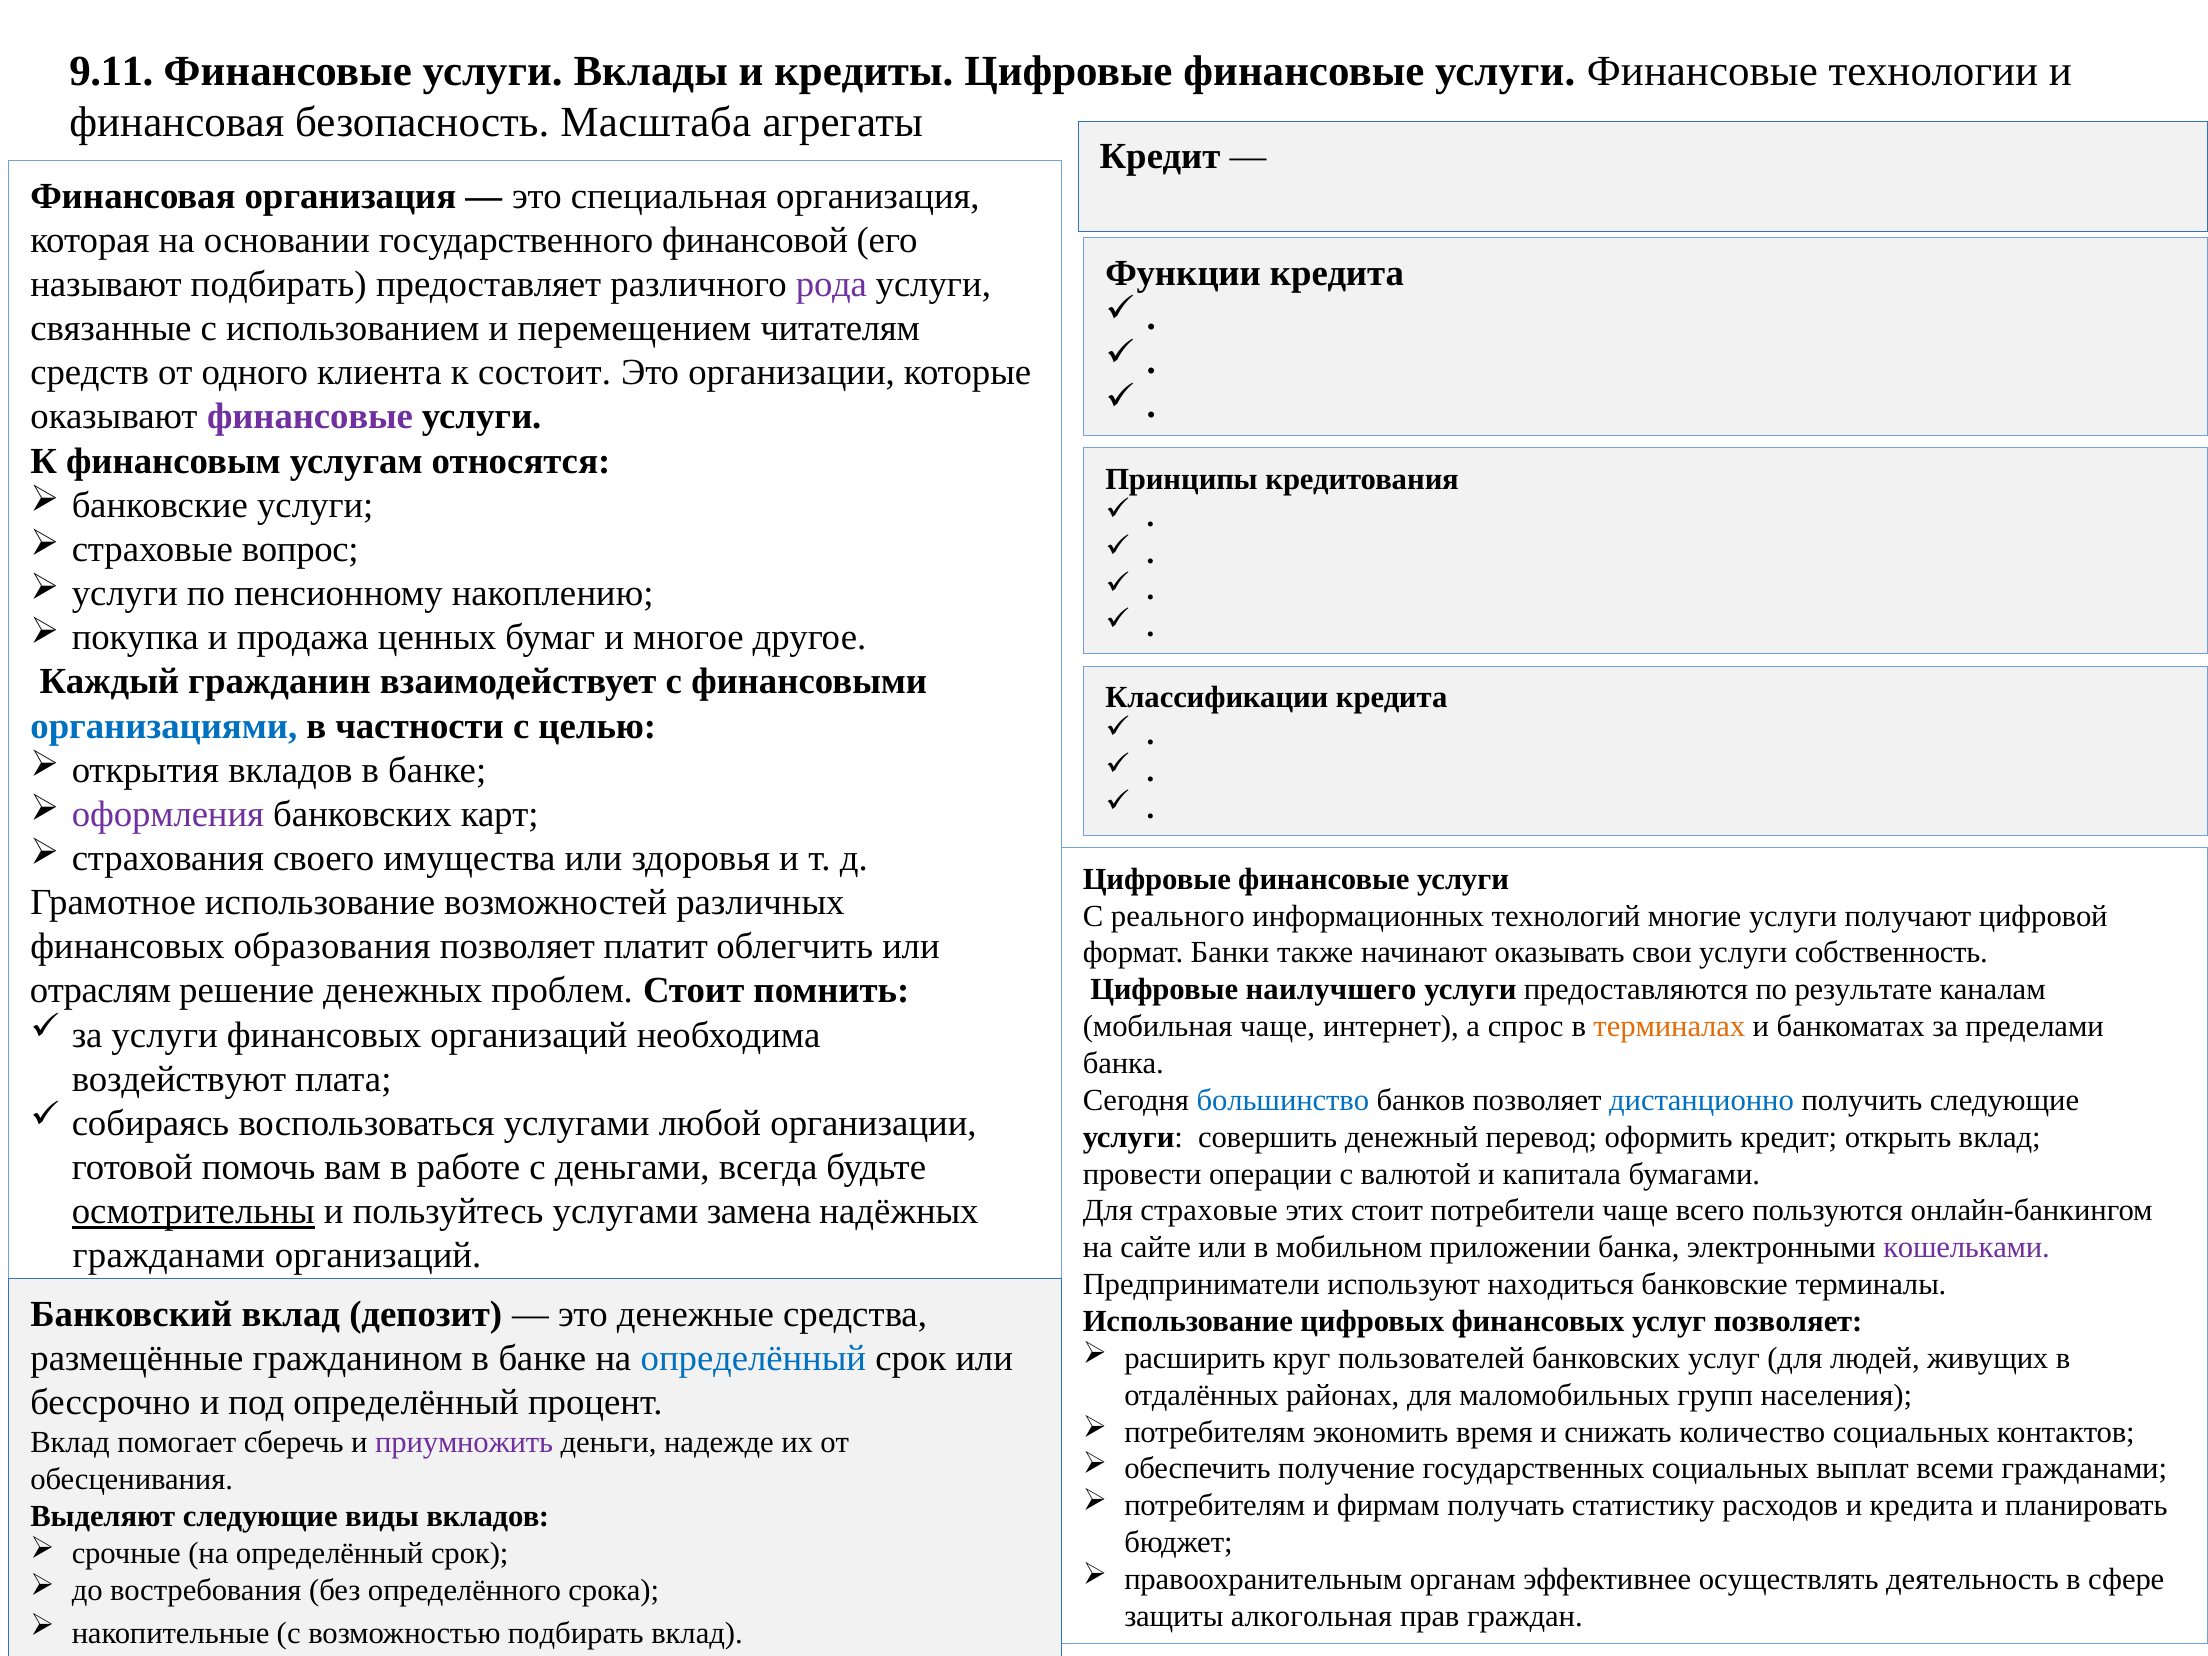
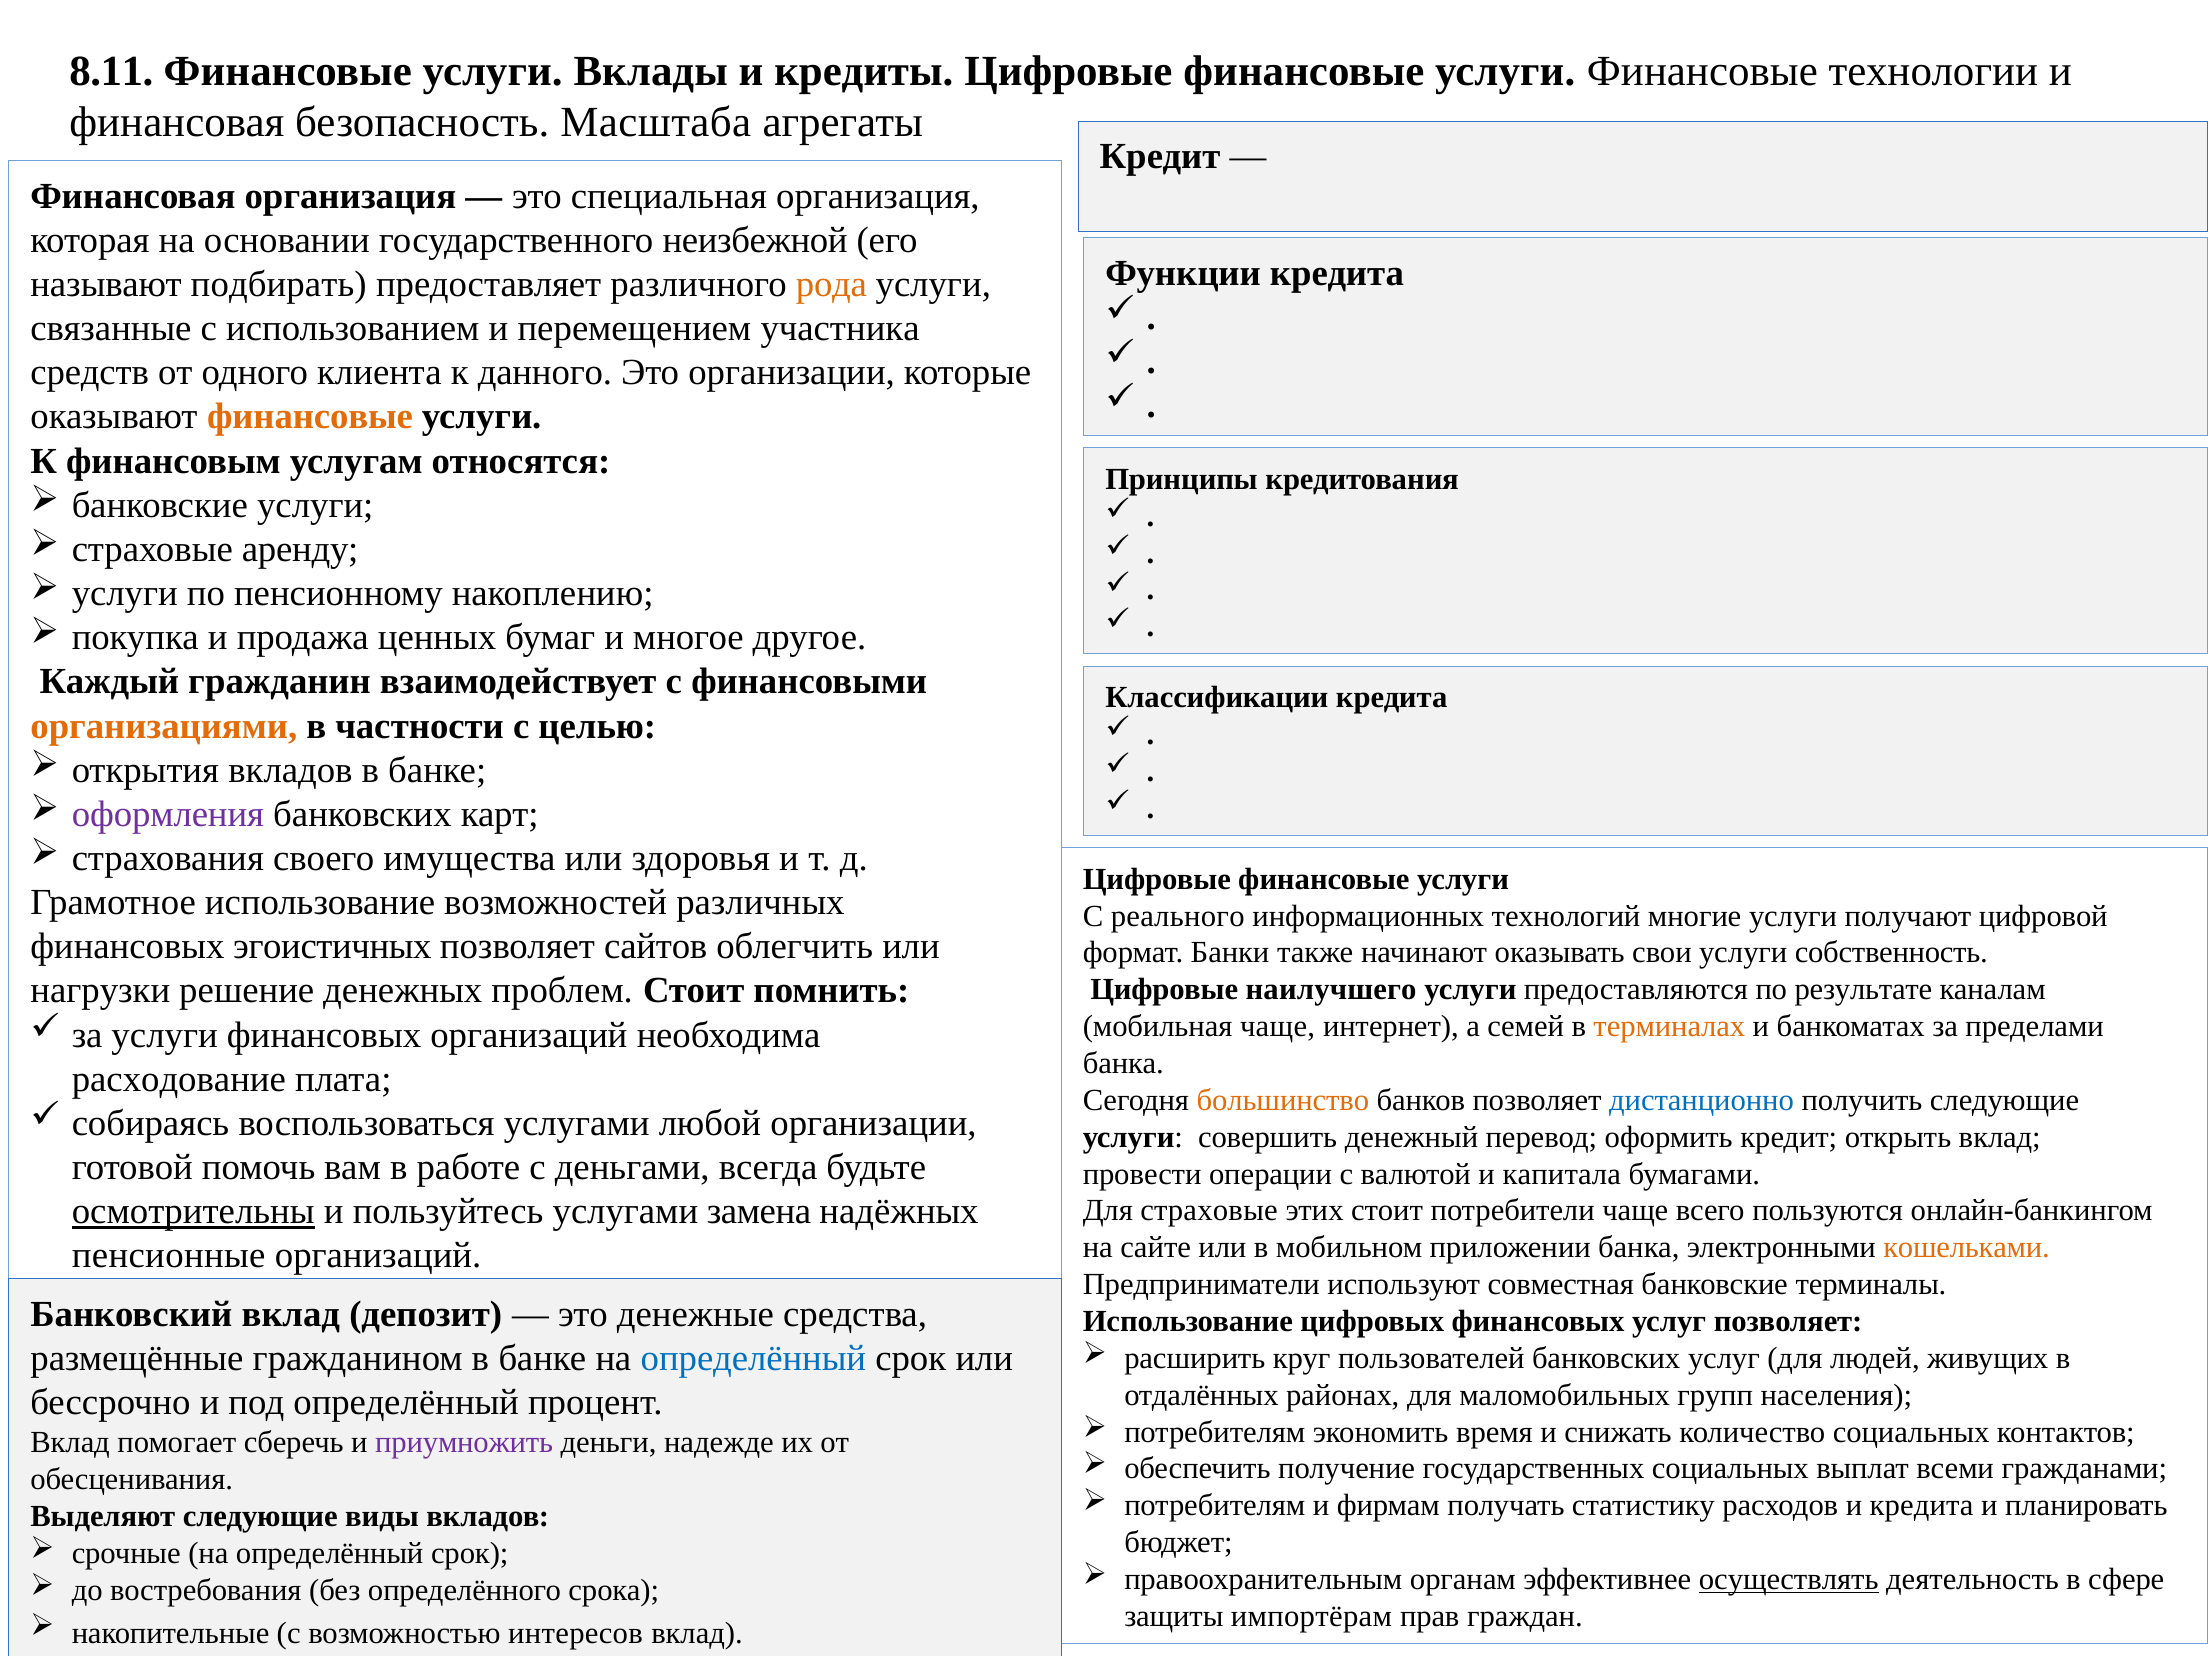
9.11: 9.11 -> 8.11
финансовой: финансовой -> неизбежной
рода colour: purple -> orange
читателям: читателям -> участника
состоит: состоит -> данного
финансовые at (310, 417) colour: purple -> orange
вопрос: вопрос -> аренду
организациями colour: blue -> orange
образования: образования -> эгоистичных
платит: платит -> сайтов
отраслям: отраслям -> нагрузки
спрос: спрос -> семей
воздействуют: воздействуют -> расходование
большинство colour: blue -> orange
кошельками colour: purple -> orange
гражданами at (169, 1256): гражданами -> пенсионные
находиться: находиться -> совместная
осуществлять underline: none -> present
алкогольная: алкогольная -> импортёрам
возможностью подбирать: подбирать -> интересов
